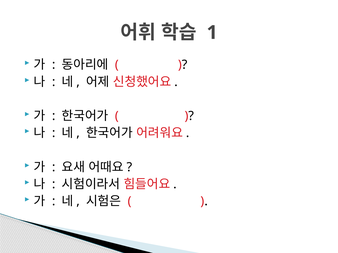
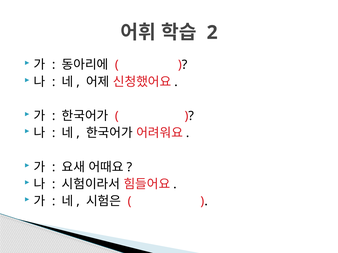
1: 1 -> 2
